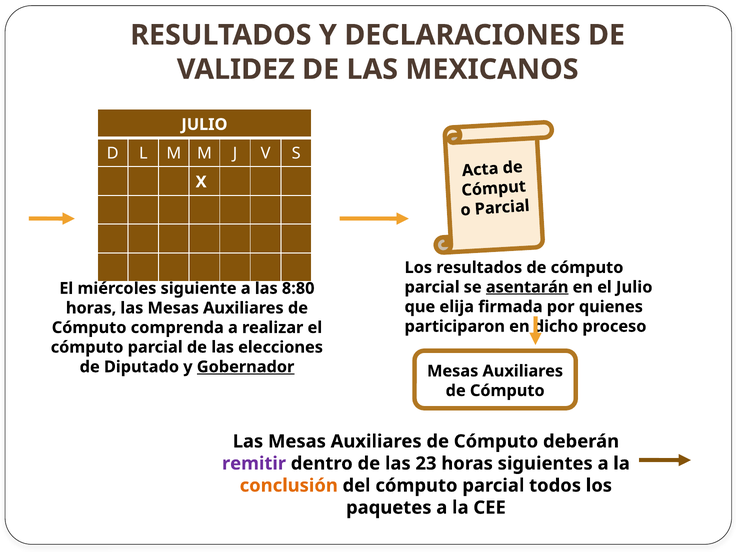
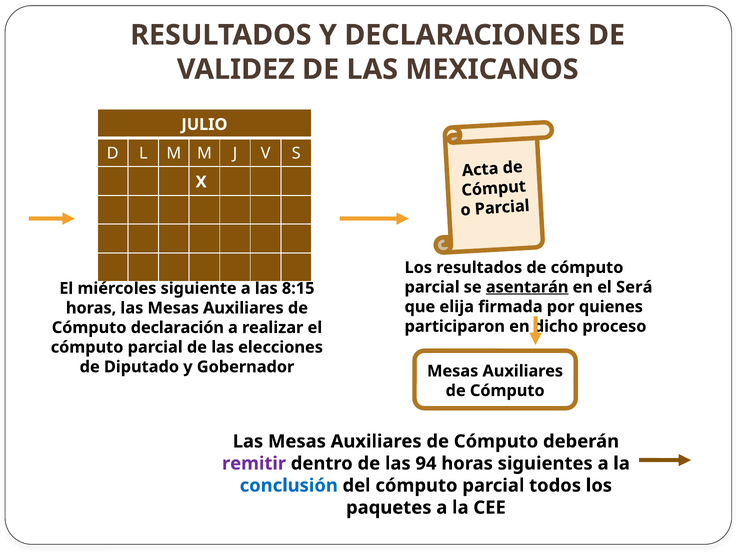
el Julio: Julio -> Será
8:80: 8:80 -> 8:15
comprenda: comprenda -> declaración
Gobernador underline: present -> none
23: 23 -> 94
conclusión colour: orange -> blue
